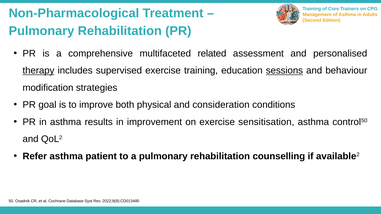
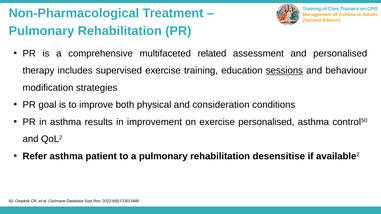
therapy underline: present -> none
exercise sensitisation: sensitisation -> personalised
counselling: counselling -> desensitise
